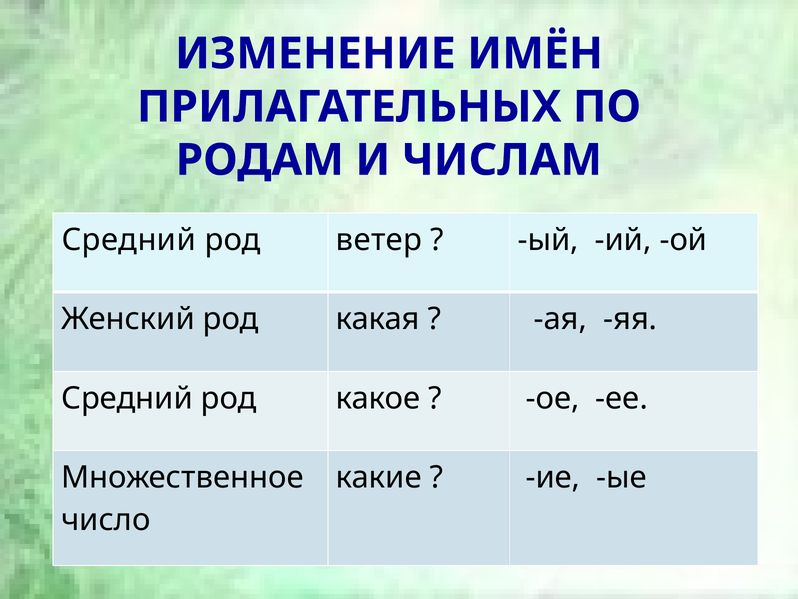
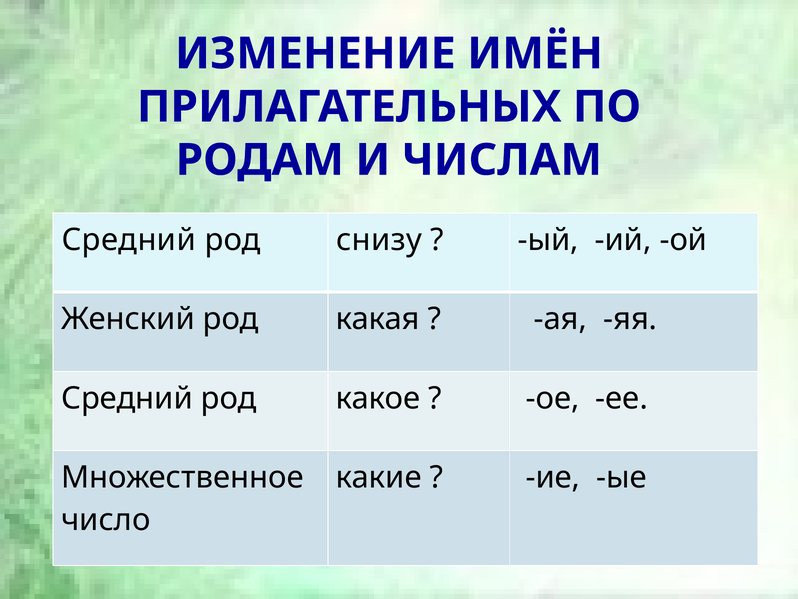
ветер: ветер -> снизу
